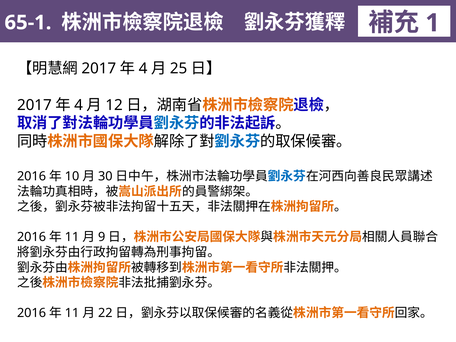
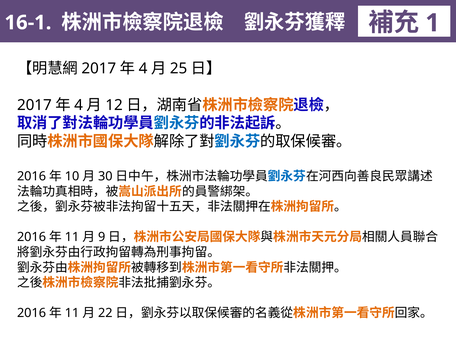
65-1: 65-1 -> 16-1
